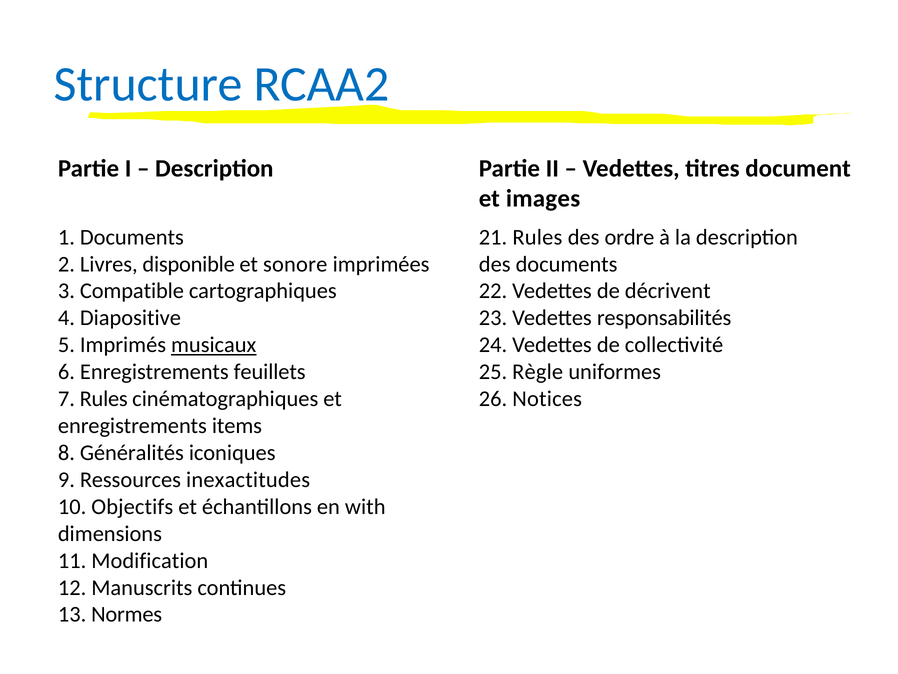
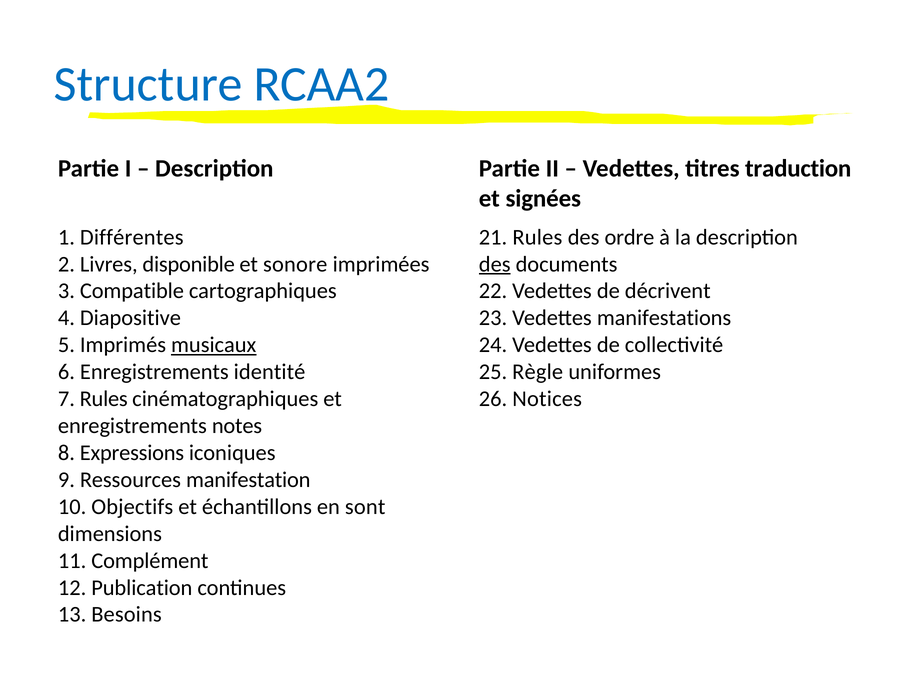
document: document -> traduction
images: images -> signées
1 Documents: Documents -> Différentes
des at (495, 264) underline: none -> present
responsabilités: responsabilités -> manifestations
feuillets: feuillets -> identité
items: items -> notes
Généralités: Généralités -> Expressions
inexactitudes: inexactitudes -> manifestation
with: with -> sont
Modification: Modification -> Complément
Manuscrits: Manuscrits -> Publication
Normes: Normes -> Besoins
